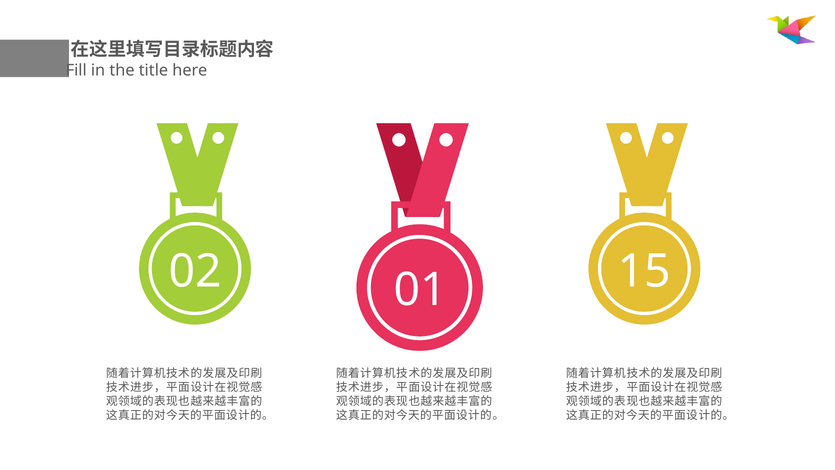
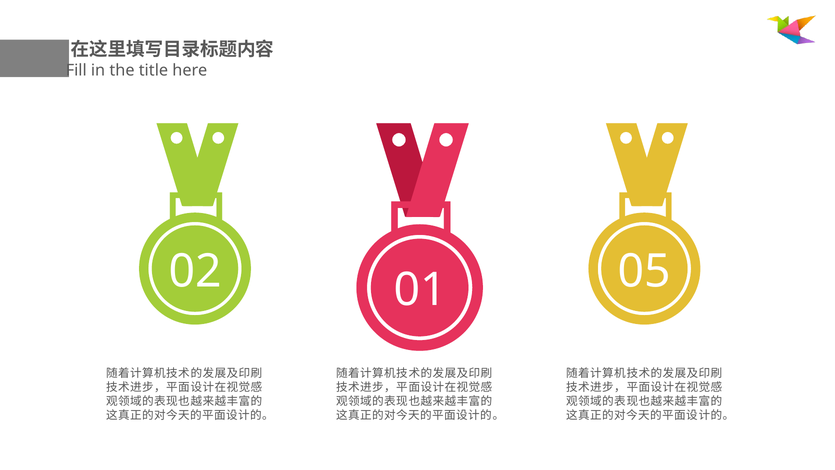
15: 15 -> 05
